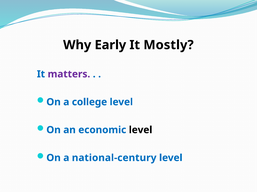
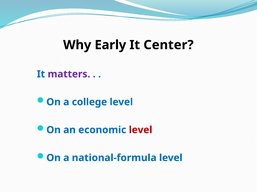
Mostly: Mostly -> Center
level at (141, 130) colour: black -> red
national-century: national-century -> national-formula
